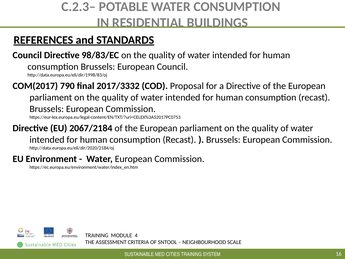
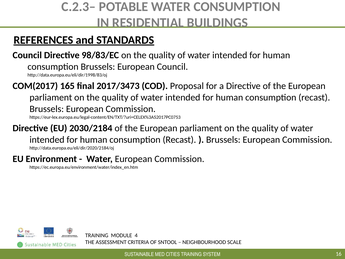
790: 790 -> 165
2017/3332: 2017/3332 -> 2017/3473
2067/2184: 2067/2184 -> 2030/2184
